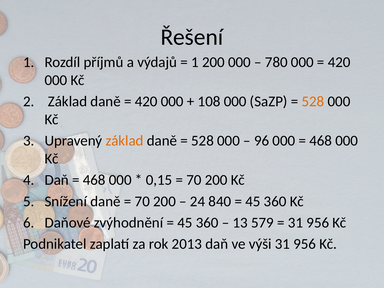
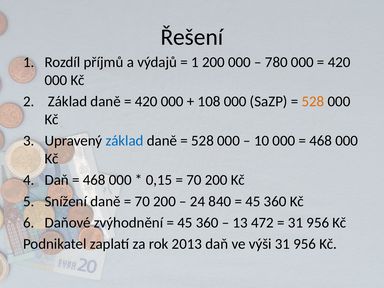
základ at (125, 141) colour: orange -> blue
96: 96 -> 10
579: 579 -> 472
